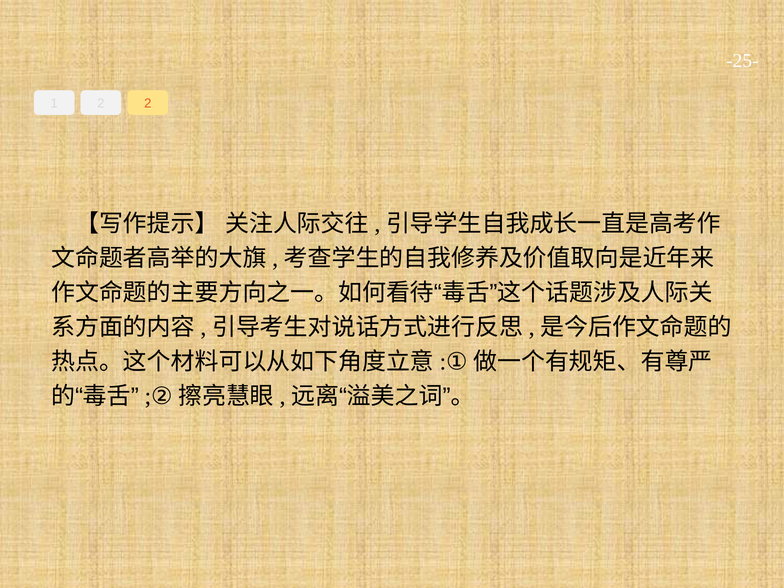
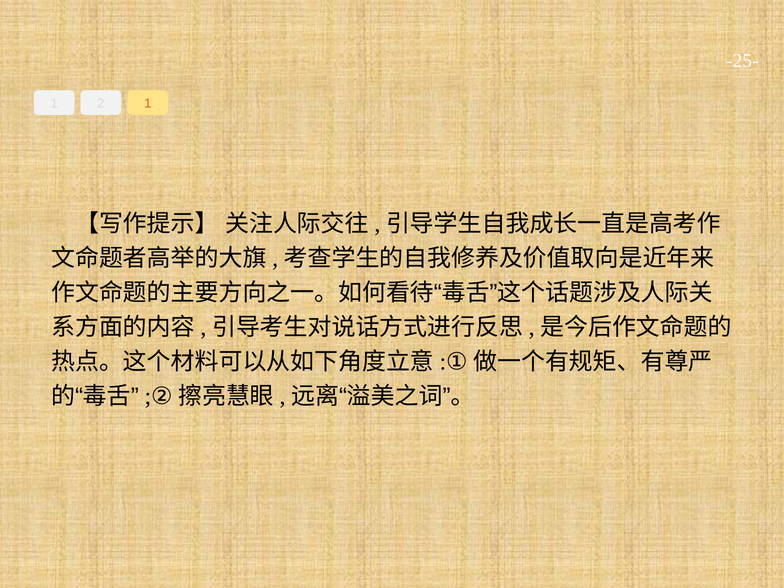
2 2: 2 -> 1
